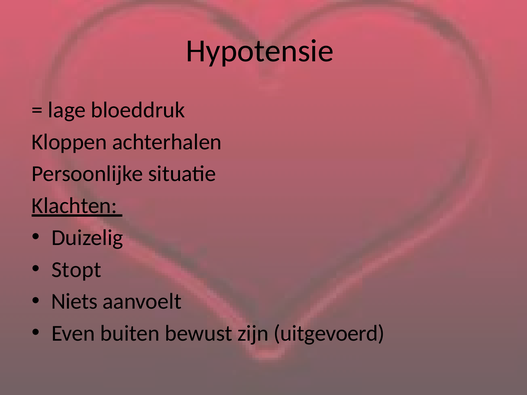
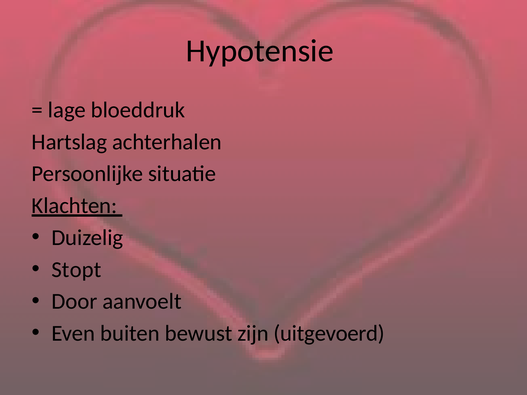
Kloppen: Kloppen -> Hartslag
Niets: Niets -> Door
